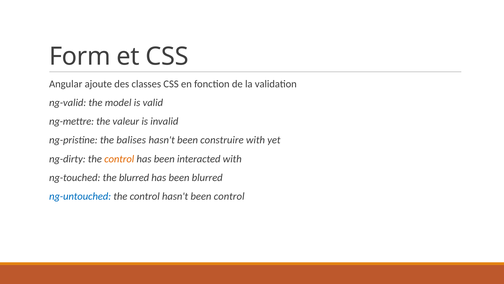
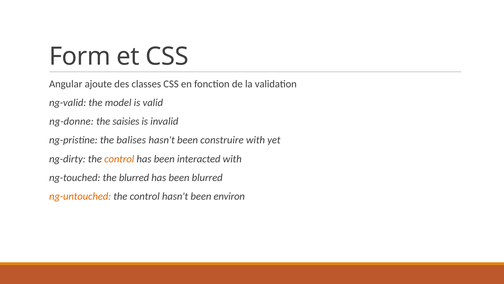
ng-mettre: ng-mettre -> ng-donne
valeur: valeur -> saisies
ng-untouched colour: blue -> orange
been control: control -> environ
